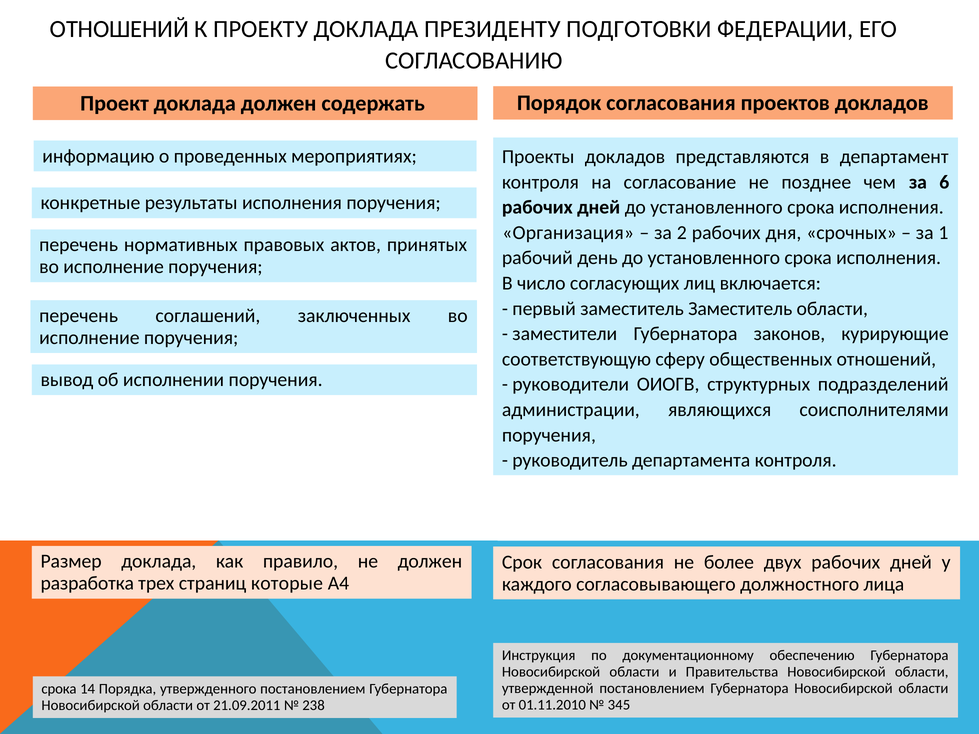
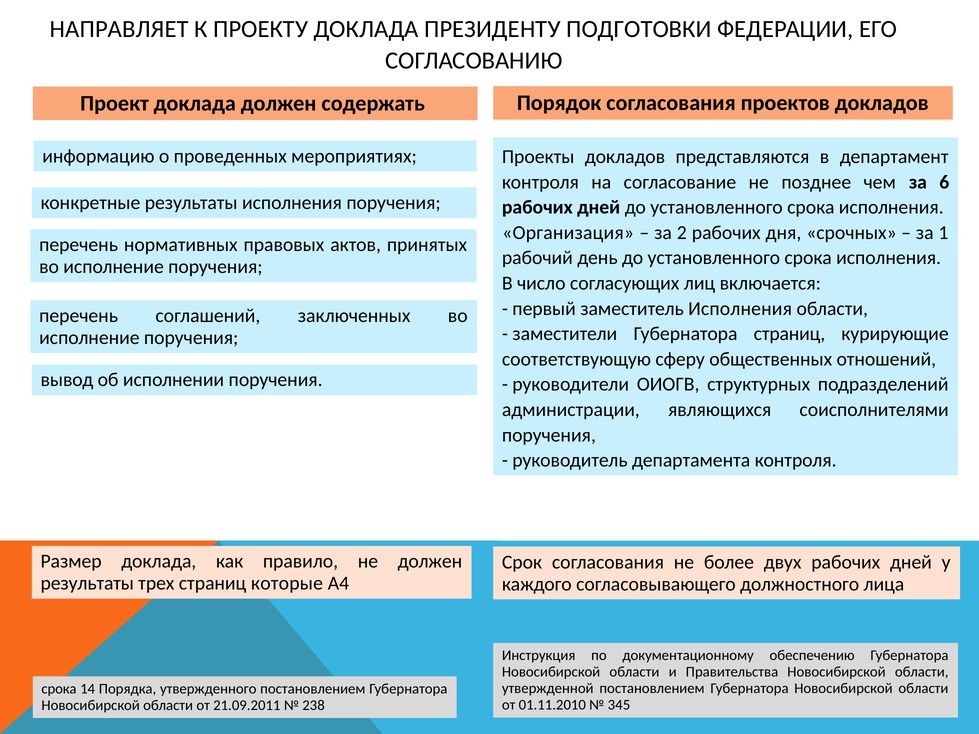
ОТНОШЕНИЙ at (119, 29): ОТНОШЕНИЙ -> НАПРАВЛЯЕТ
заместитель Заместитель: Заместитель -> Исполнения
Губернатора законов: законов -> страниц
разработка at (87, 584): разработка -> результаты
